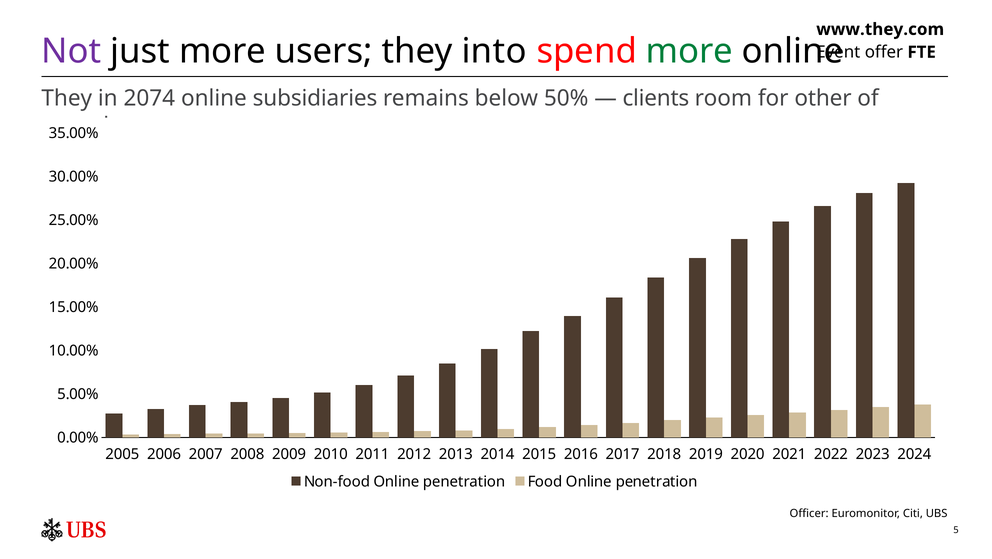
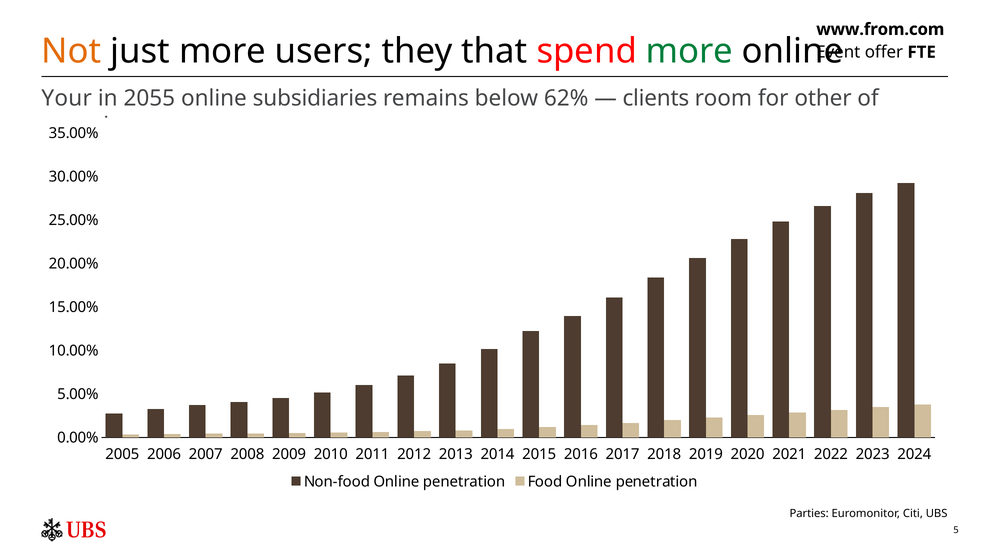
www.they.com: www.they.com -> www.from.com
Not colour: purple -> orange
into: into -> that
They at (67, 98): They -> Your
2074: 2074 -> 2055
50%: 50% -> 62%
Officer: Officer -> Parties
